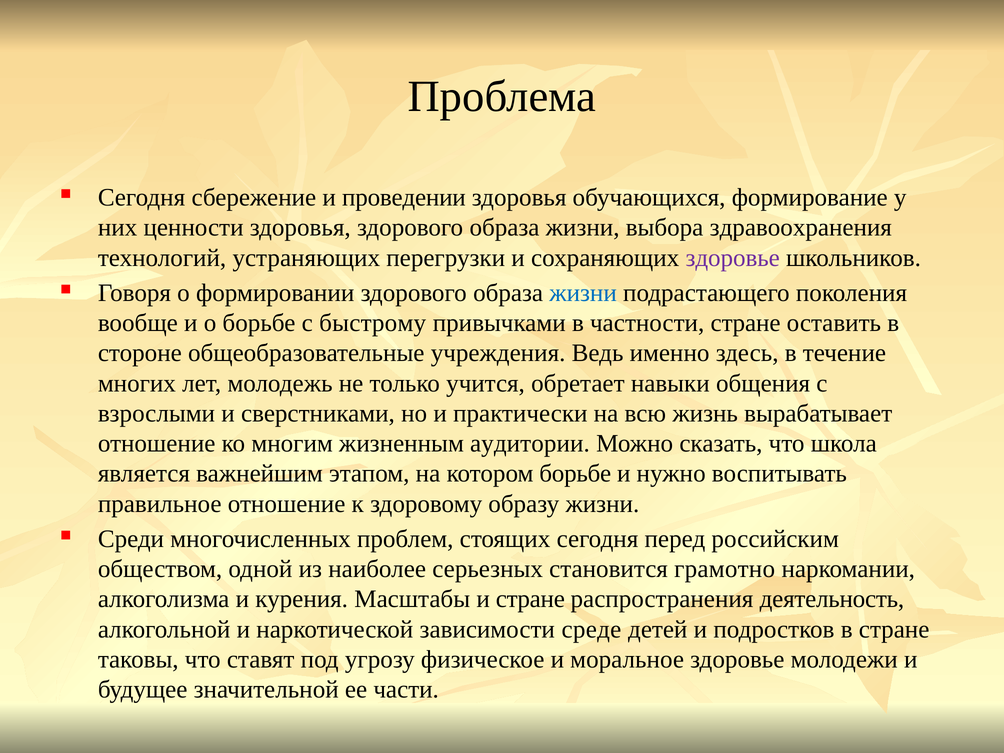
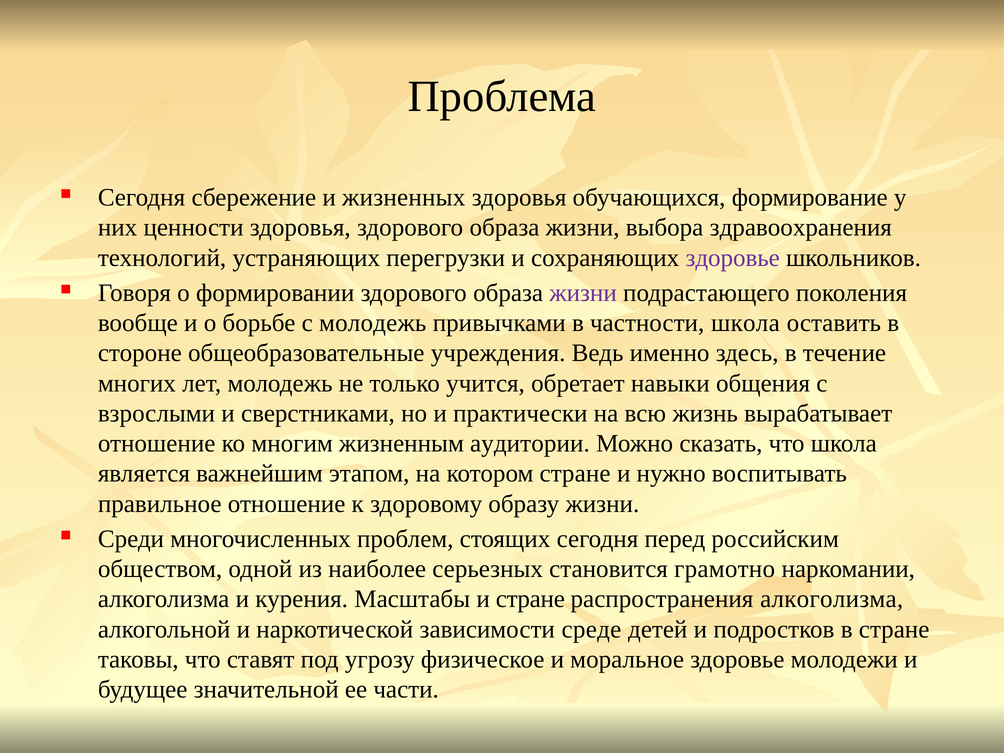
проведении: проведении -> жизненных
жизни at (583, 293) colour: blue -> purple
с быстрому: быстрому -> молодежь
частности стране: стране -> школа
котором борьбе: борьбе -> стране
распространения деятельность: деятельность -> алкоголизма
